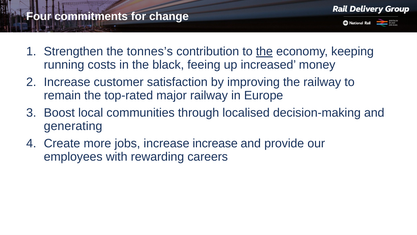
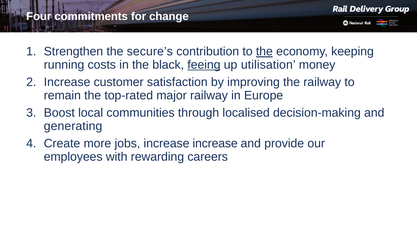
tonnes’s: tonnes’s -> secure’s
feeing underline: none -> present
increased: increased -> utilisation
